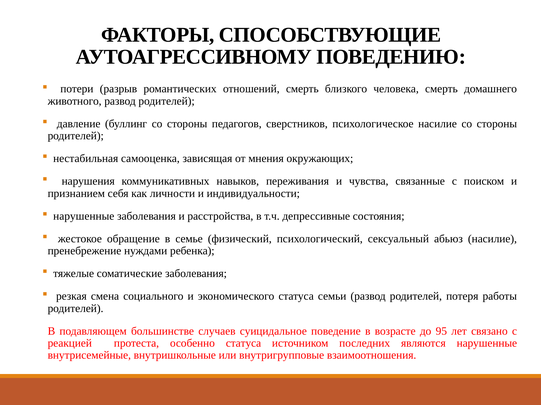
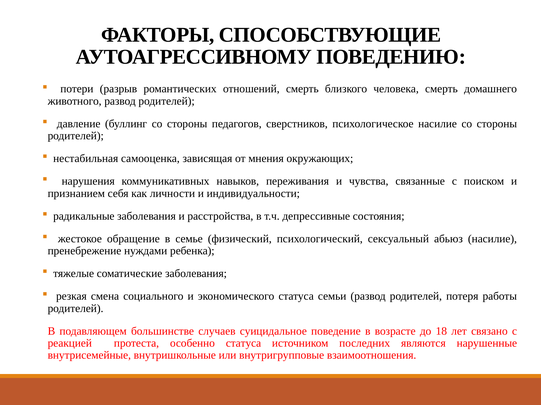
нарушенные at (84, 216): нарушенные -> радикальные
95: 95 -> 18
